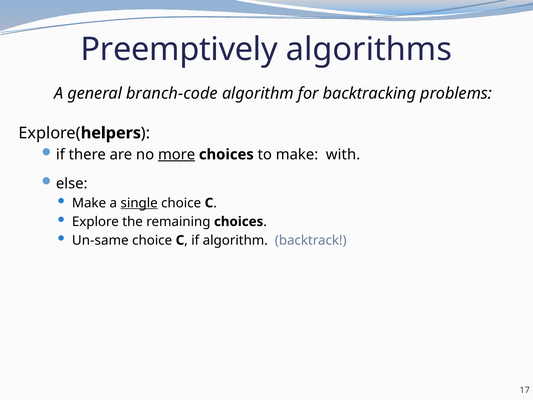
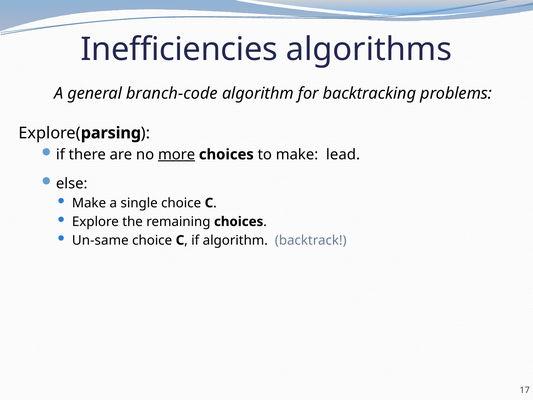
Preemptively: Preemptively -> Inefficiencies
helpers: helpers -> parsing
with: with -> lead
single underline: present -> none
